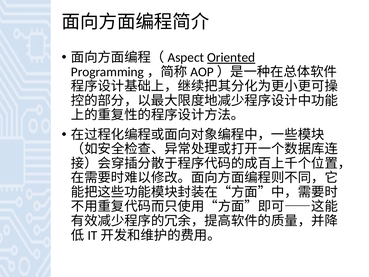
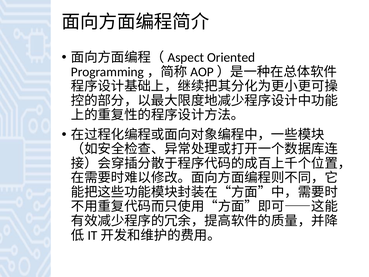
Oriented underline: present -> none
